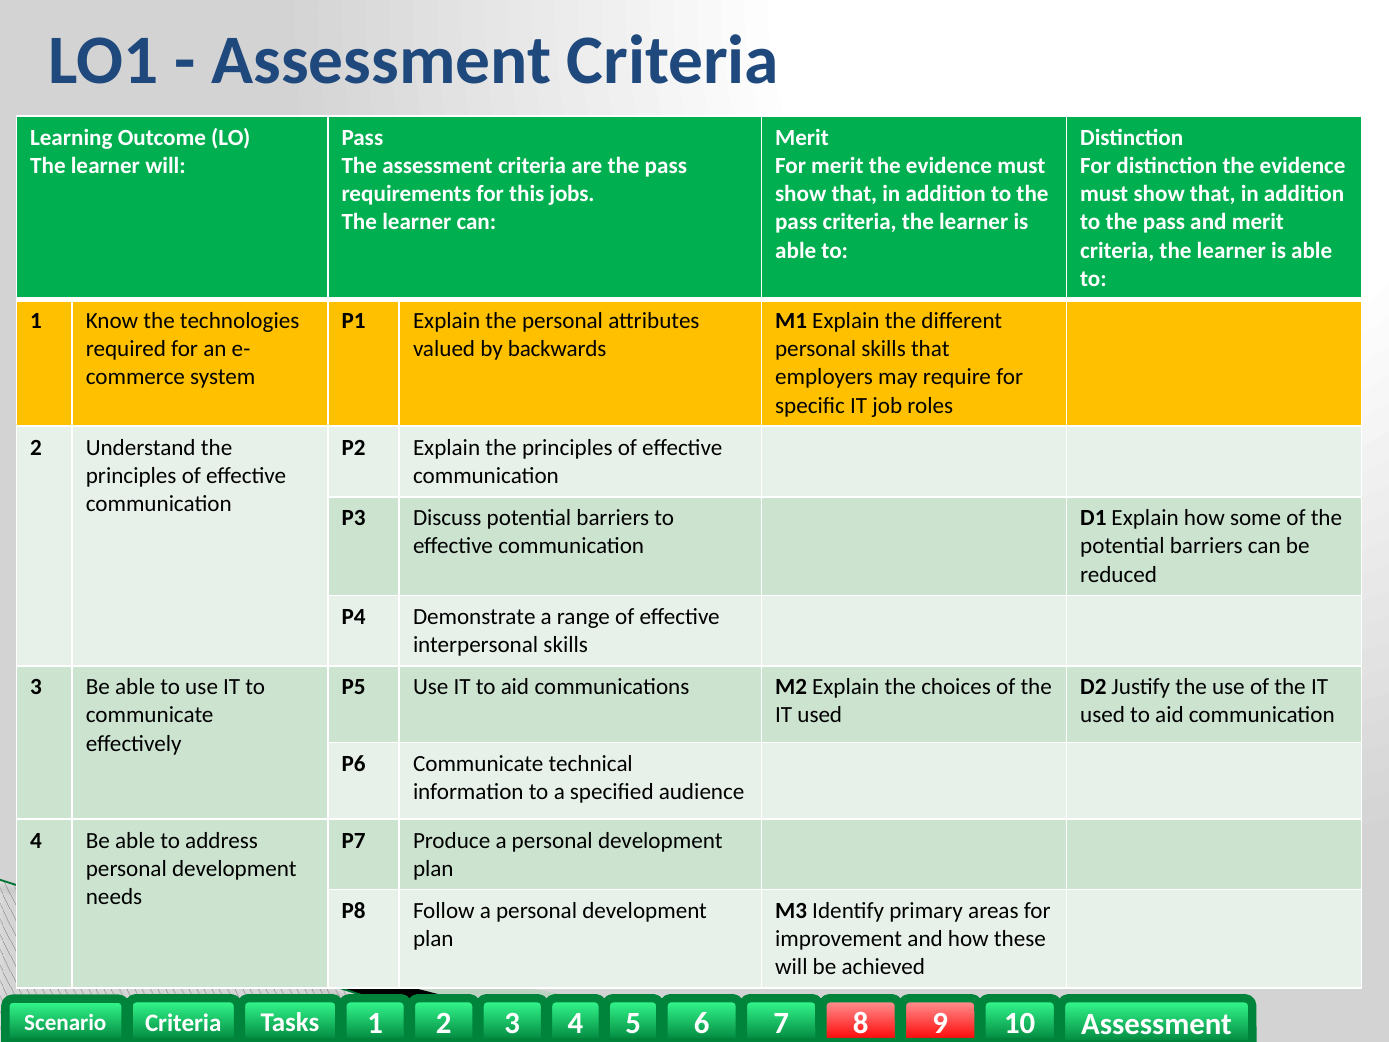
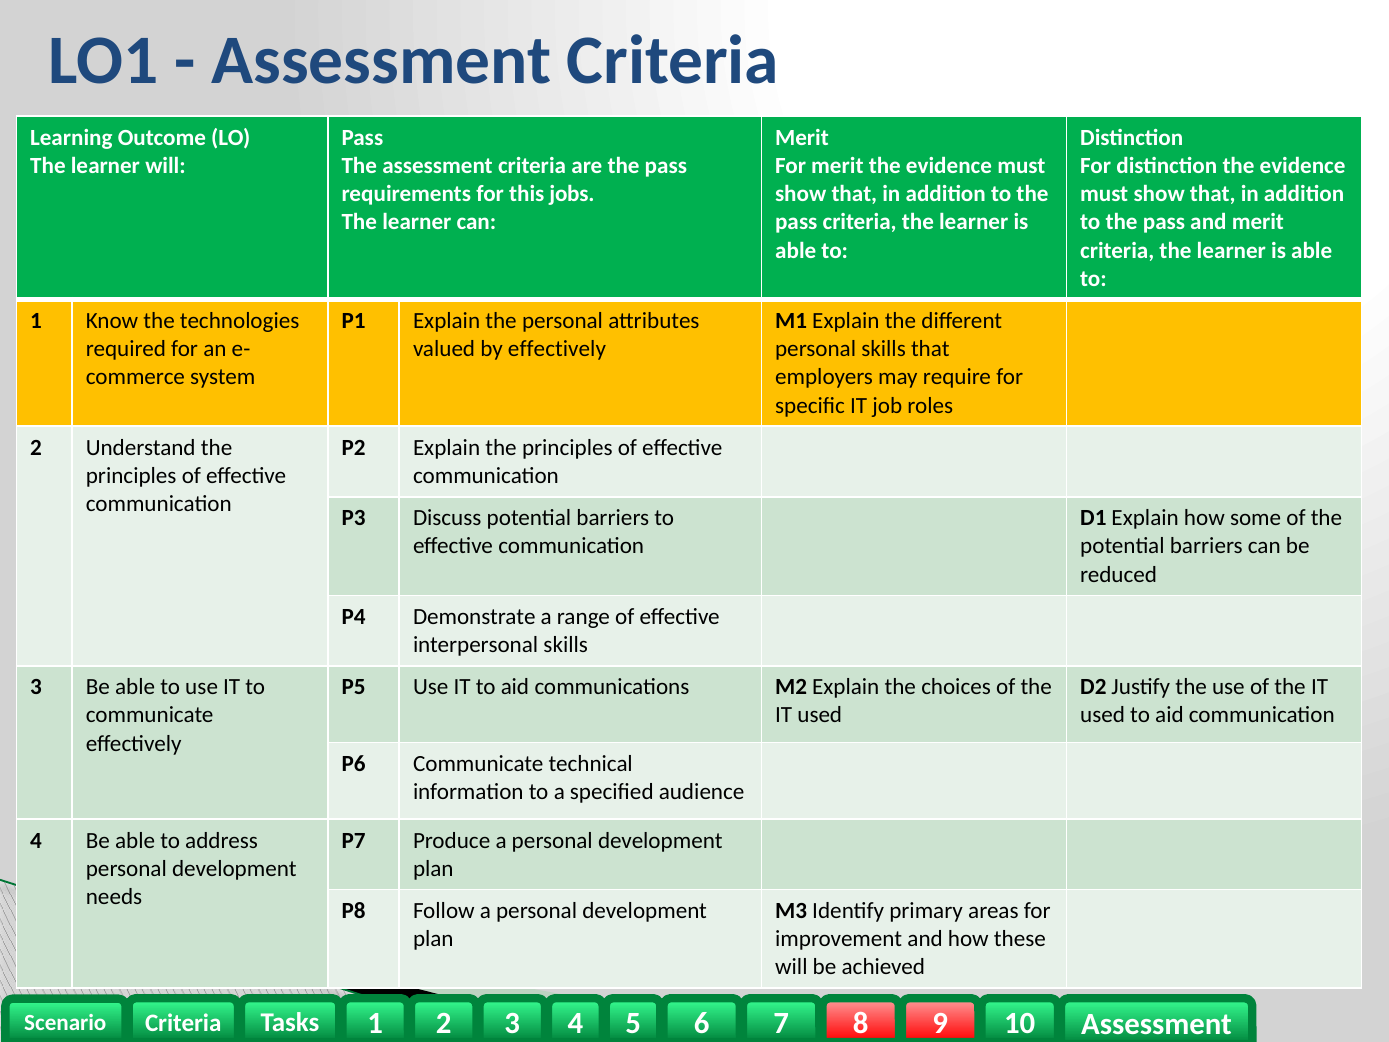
by backwards: backwards -> effectively
